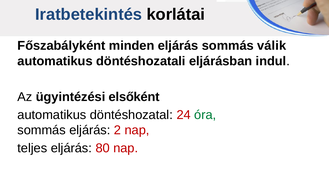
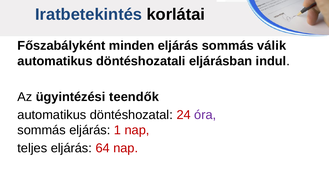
elsőként: elsőként -> teendők
óra colour: green -> purple
2: 2 -> 1
80: 80 -> 64
